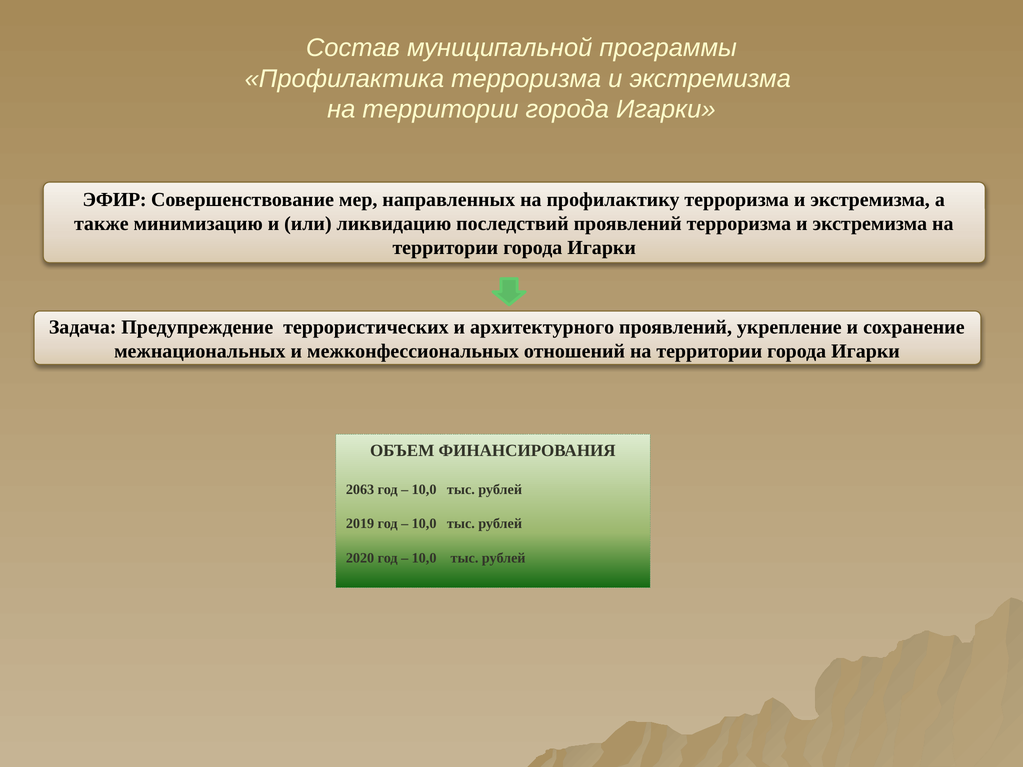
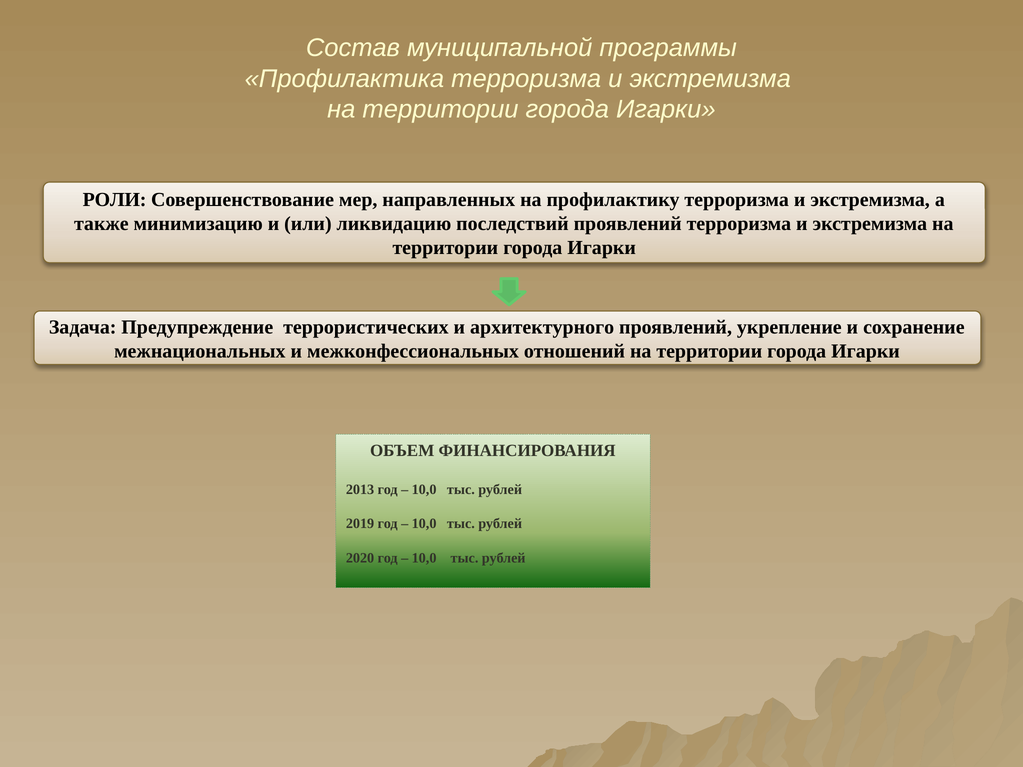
ЭФИР: ЭФИР -> РОЛИ
2063: 2063 -> 2013
